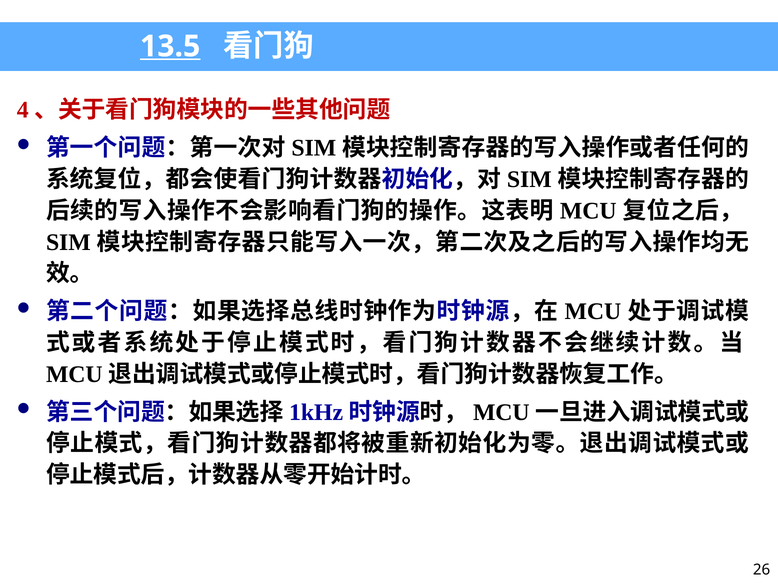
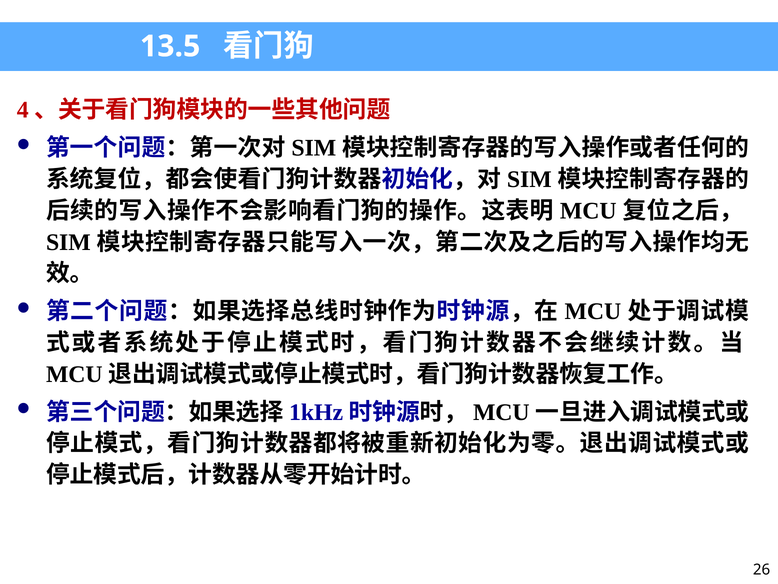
13.5 underline: present -> none
